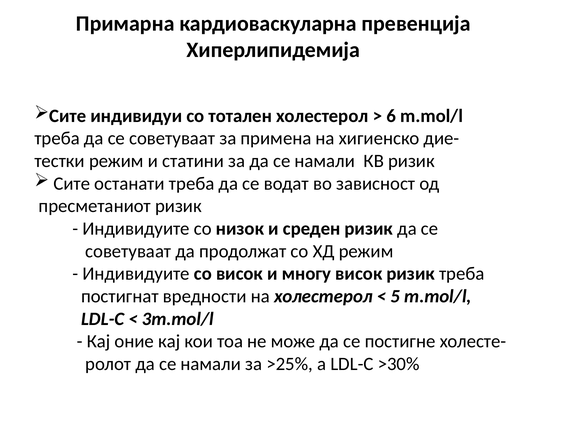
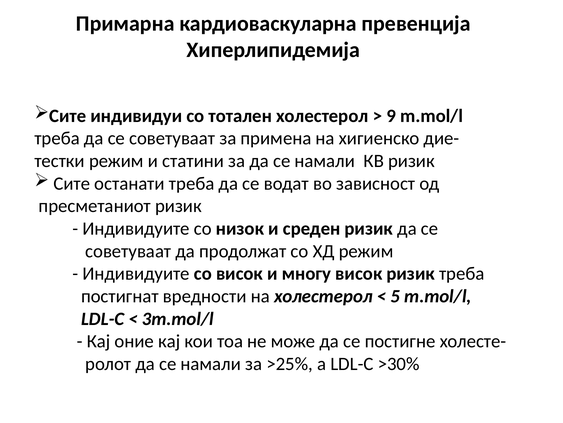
6: 6 -> 9
